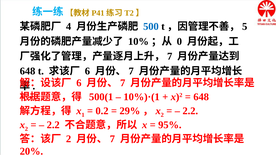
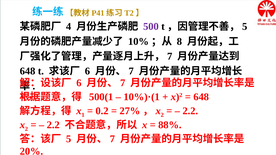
500 colour: blue -> purple
0: 0 -> 8
29%: 29% -> 27%
95%: 95% -> 88%
2 at (69, 139): 2 -> 5
